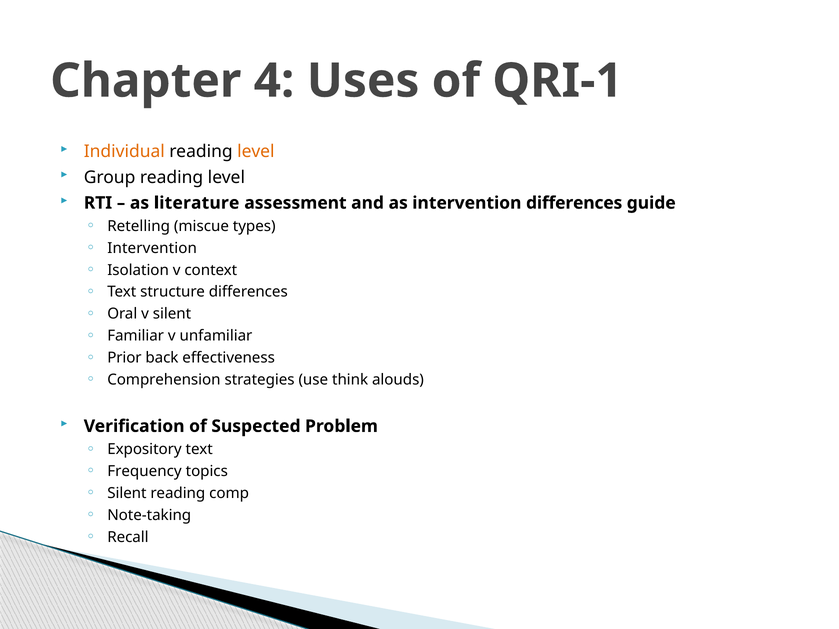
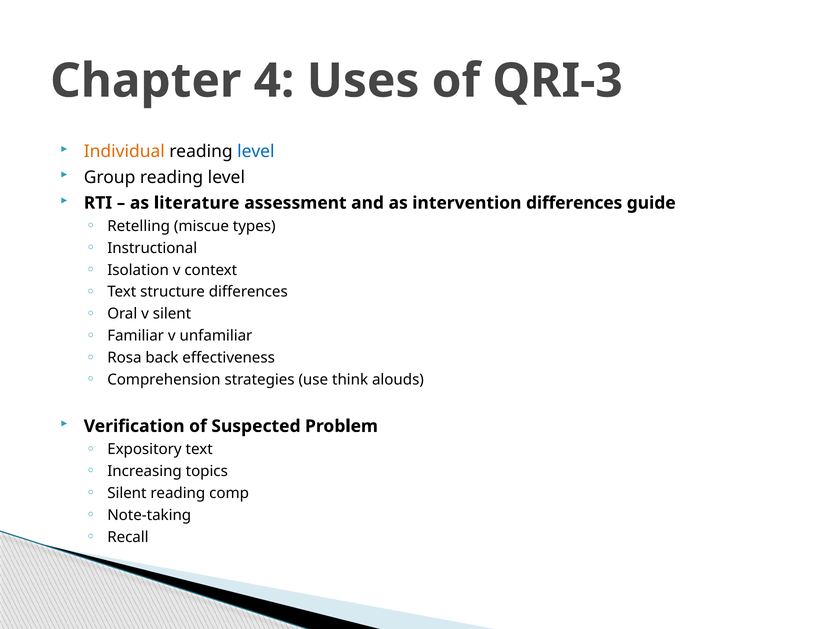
QRI-1: QRI-1 -> QRI-3
level at (256, 152) colour: orange -> blue
Intervention at (152, 248): Intervention -> Instructional
Prior: Prior -> Rosa
Frequency: Frequency -> Increasing
